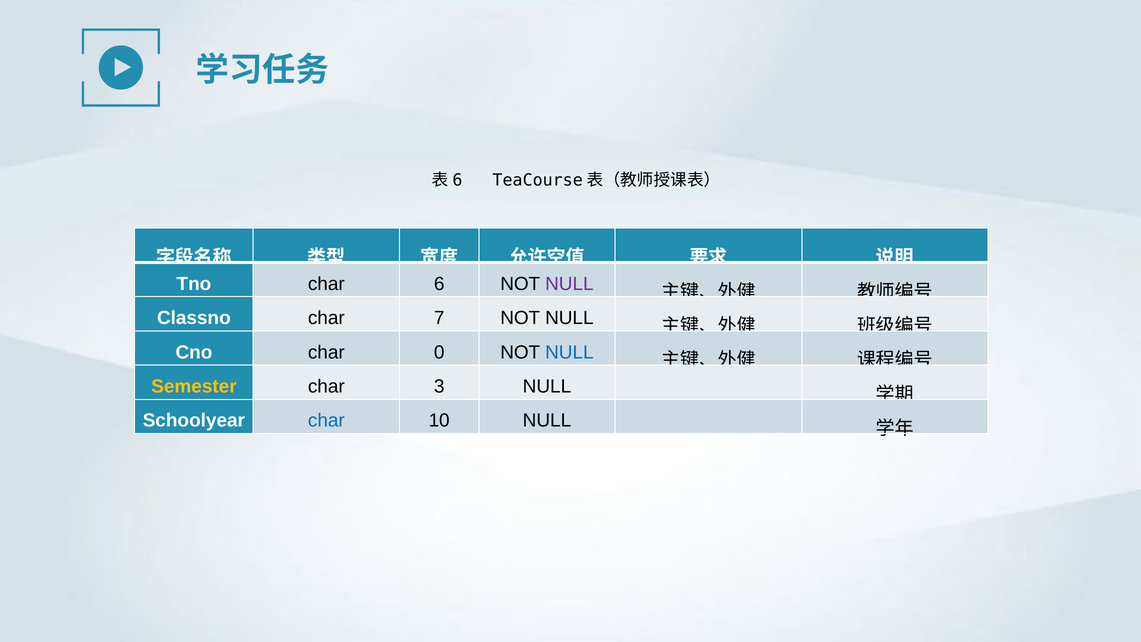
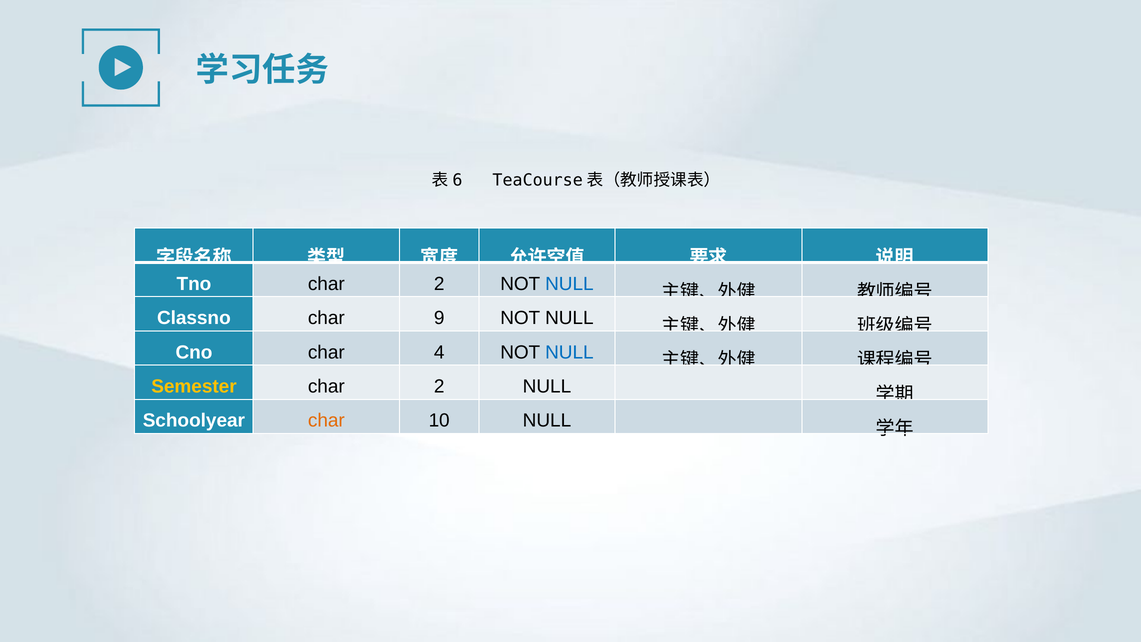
Tno char 6: 6 -> 2
NULL at (569, 284) colour: purple -> blue
7: 7 -> 9
0: 0 -> 4
3 at (439, 386): 3 -> 2
char at (326, 421) colour: blue -> orange
